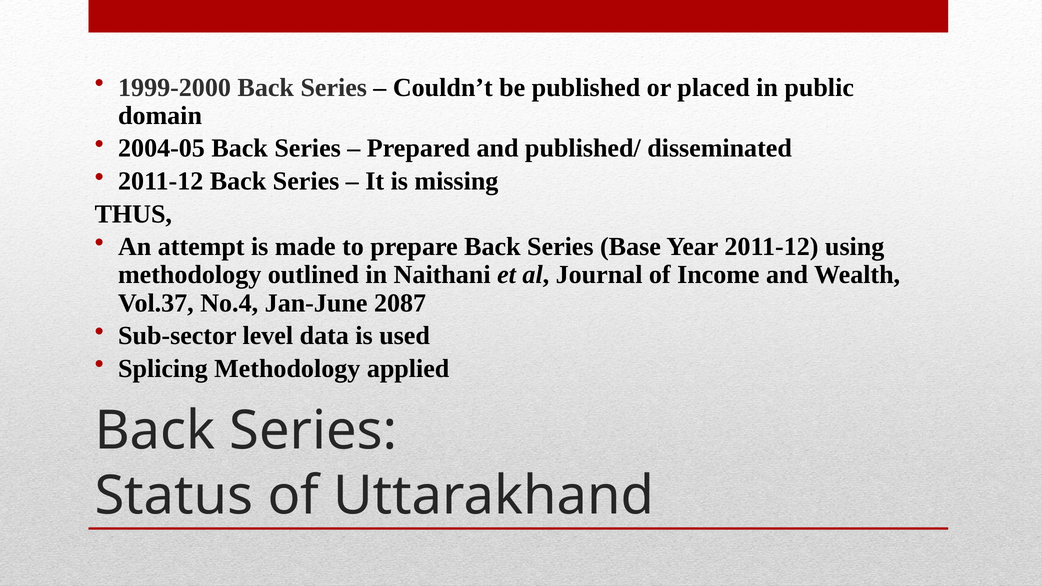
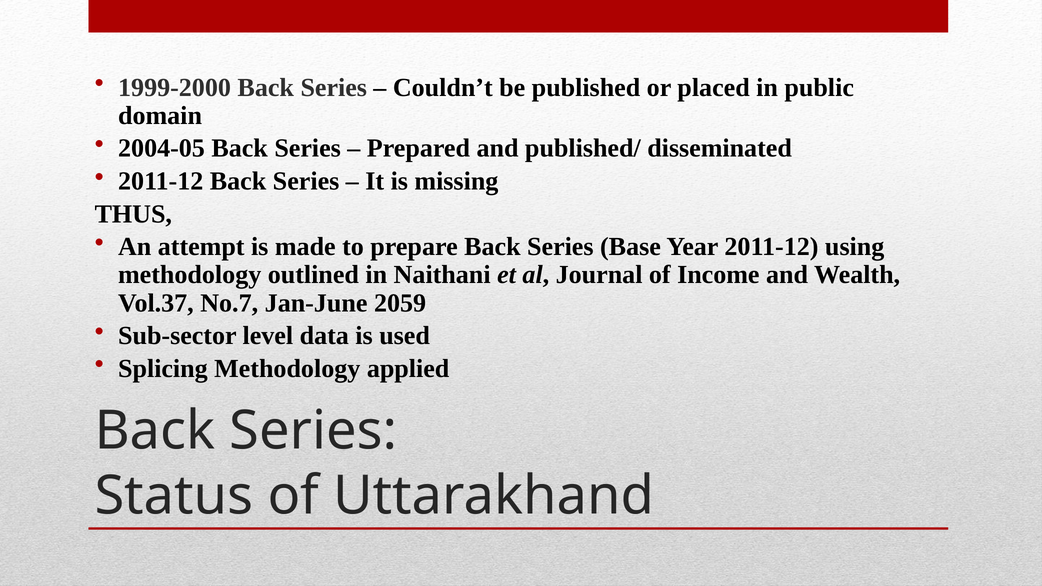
No.4: No.4 -> No.7
2087: 2087 -> 2059
